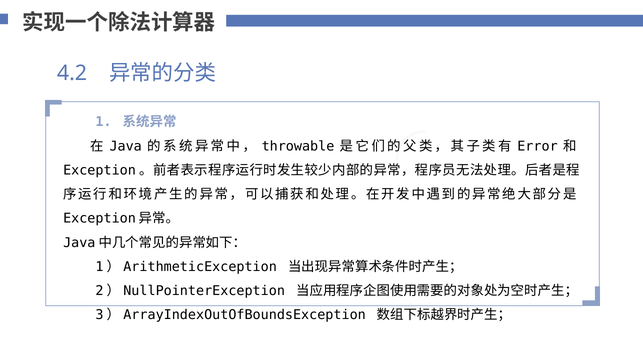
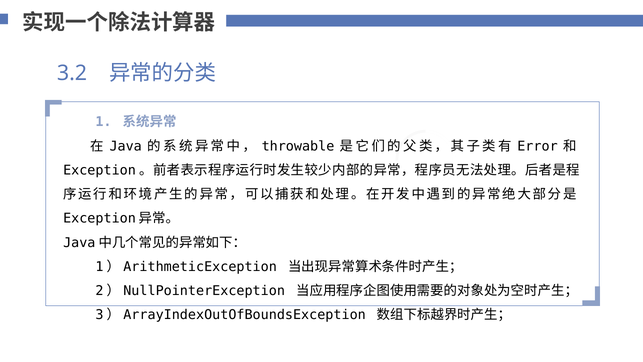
4.2: 4.2 -> 3.2
